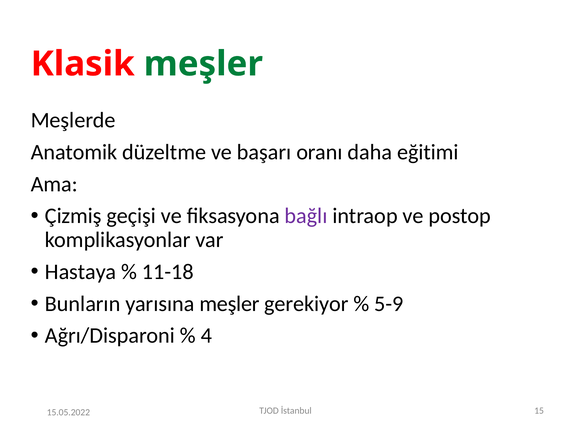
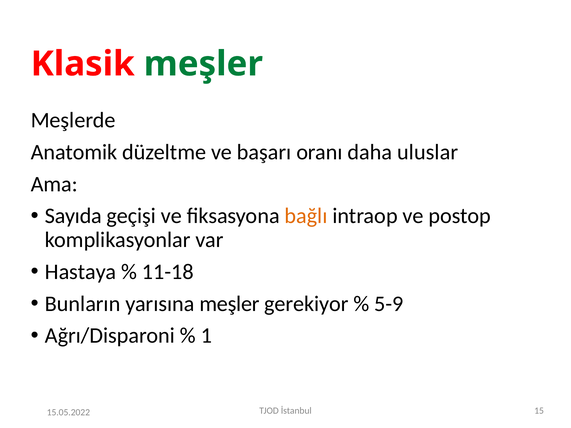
eğitimi: eğitimi -> uluslar
Çizmiş: Çizmiş -> Sayıda
bağlı colour: purple -> orange
4: 4 -> 1
